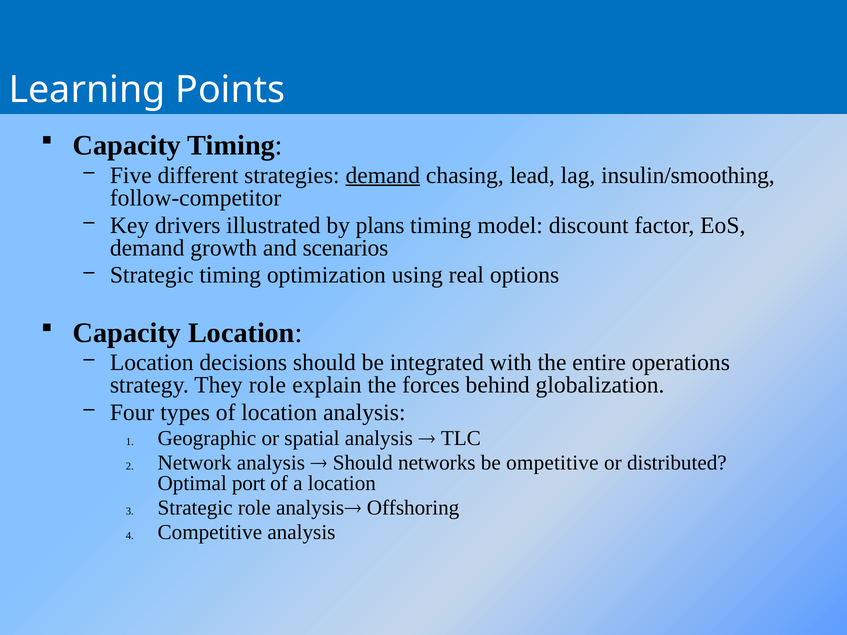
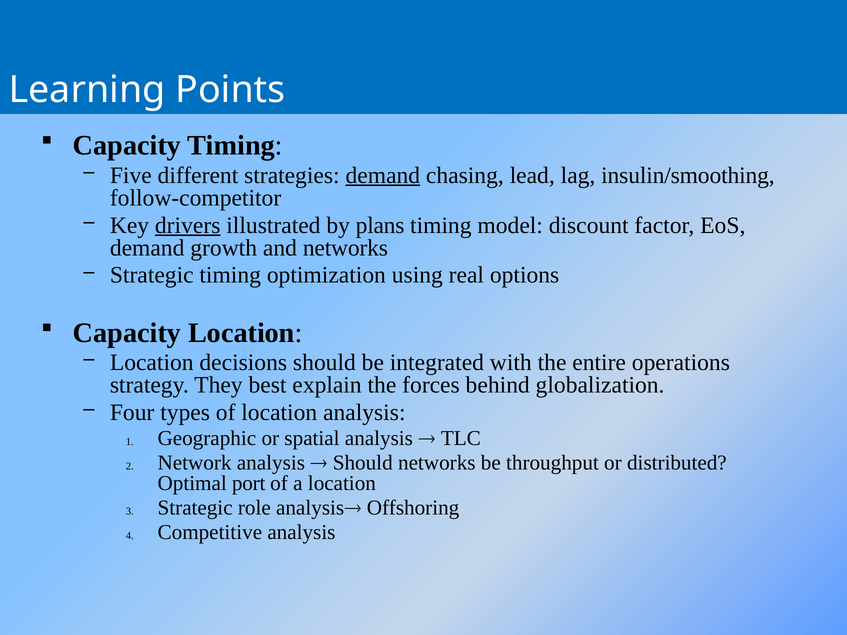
drivers underline: none -> present
and scenarios: scenarios -> networks
They role: role -> best
ompetitive: ompetitive -> throughput
